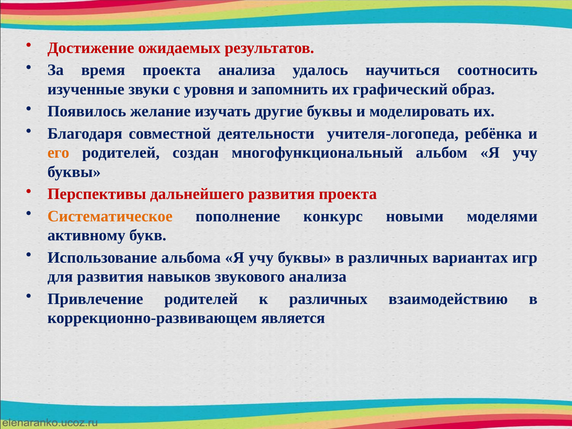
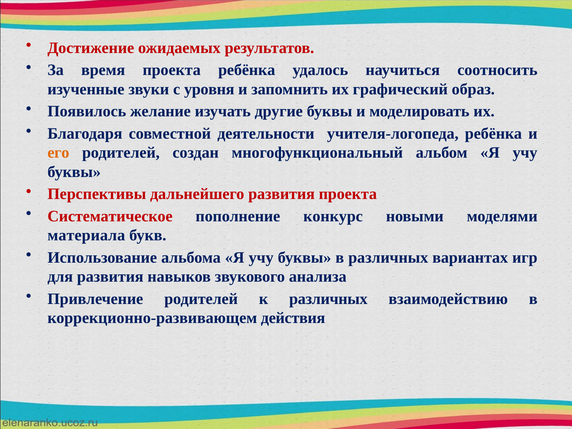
проекта анализа: анализа -> ребёнка
Систематическое colour: orange -> red
активному: активному -> материала
является: является -> действия
